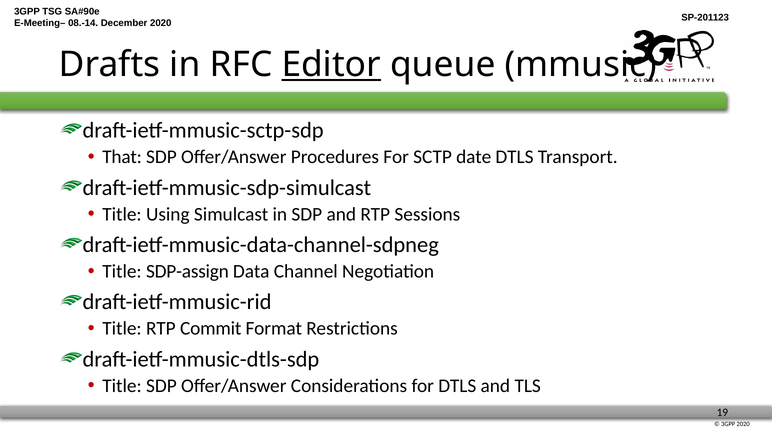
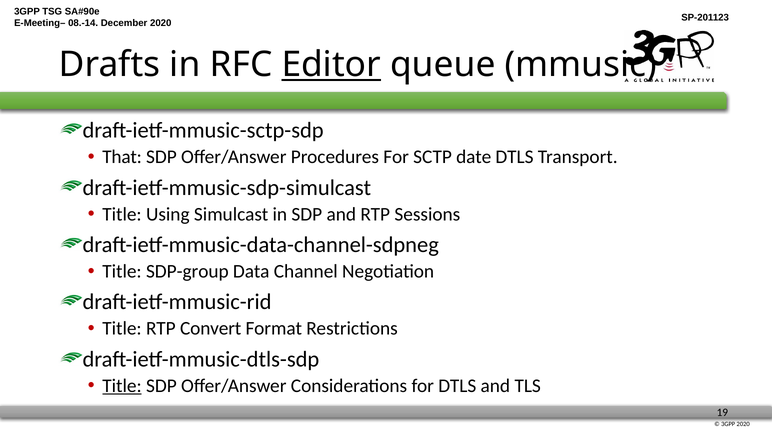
SDP-assign: SDP-assign -> SDP-group
Commit: Commit -> Convert
Title at (122, 386) underline: none -> present
